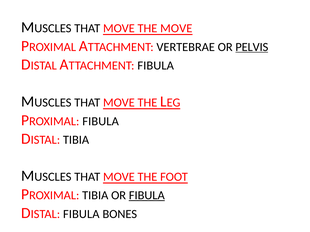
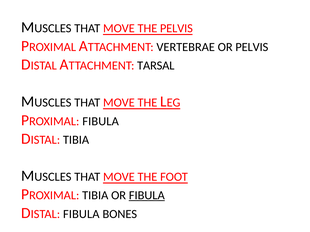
THE MOVE: MOVE -> PELVIS
PELVIS at (252, 47) underline: present -> none
FIBULA at (156, 66): FIBULA -> TARSAL
